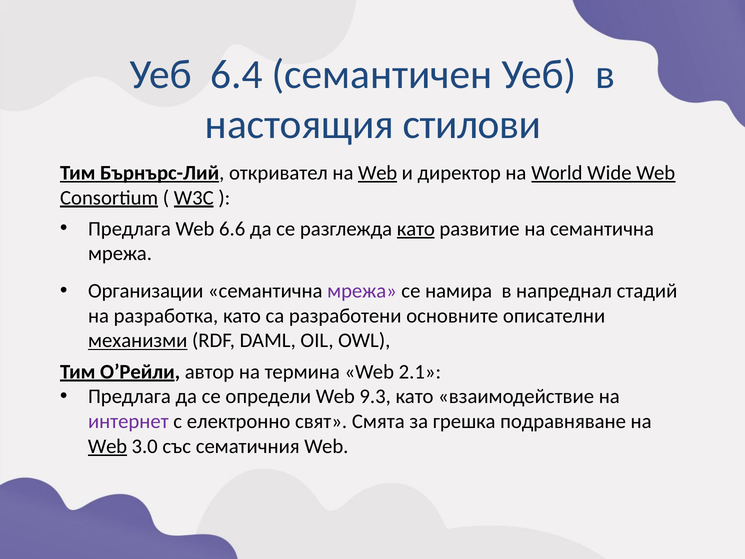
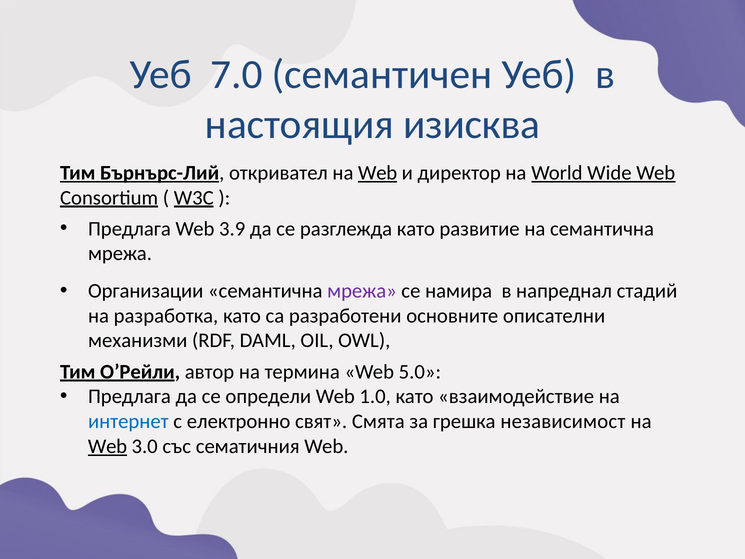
6.4: 6.4 -> 7.0
стилови: стилови -> изисква
6.6: 6.6 -> 3.9
като at (416, 229) underline: present -> none
механизми underline: present -> none
2.1: 2.1 -> 5.0
9.3: 9.3 -> 1.0
интернет colour: purple -> blue
подравняване: подравняване -> независимост
